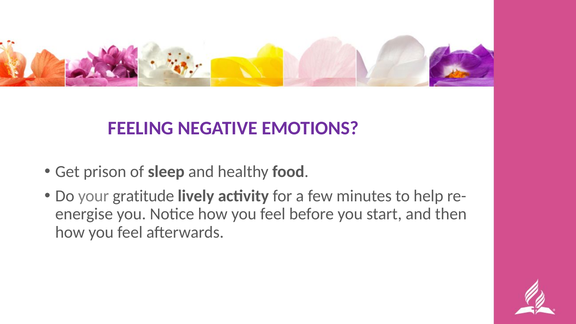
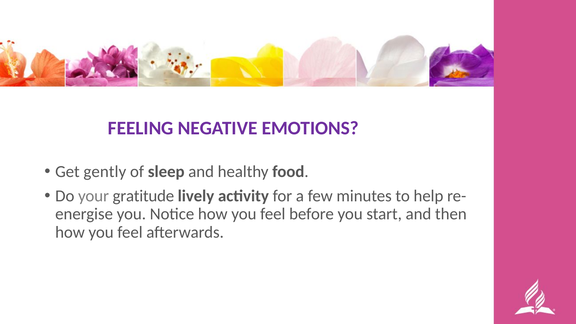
prison: prison -> gently
